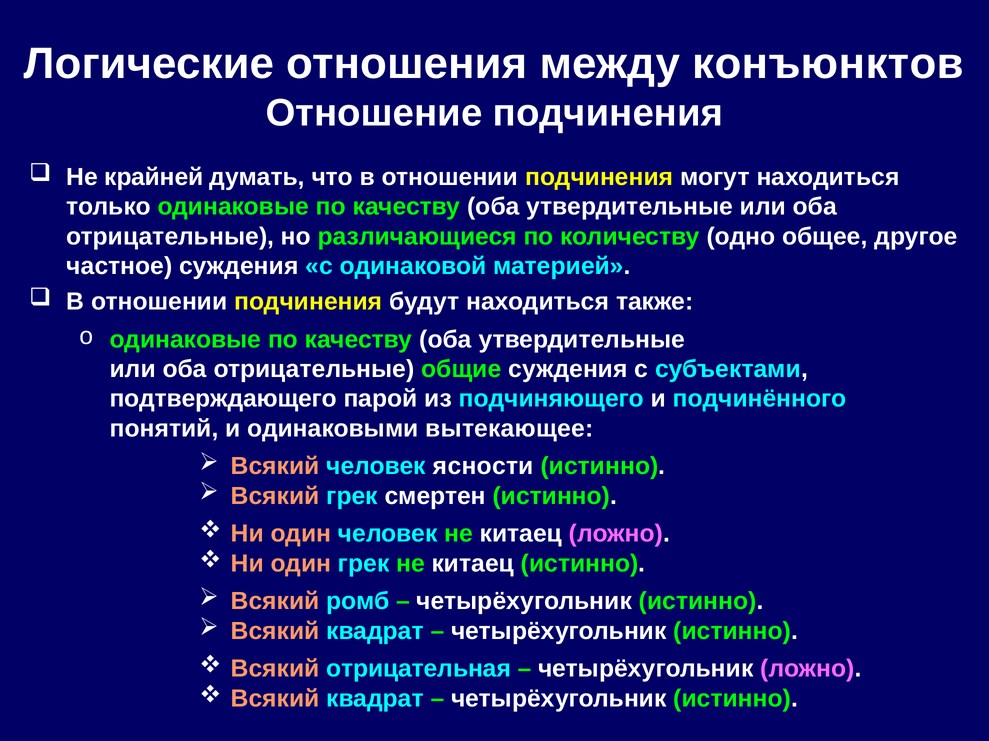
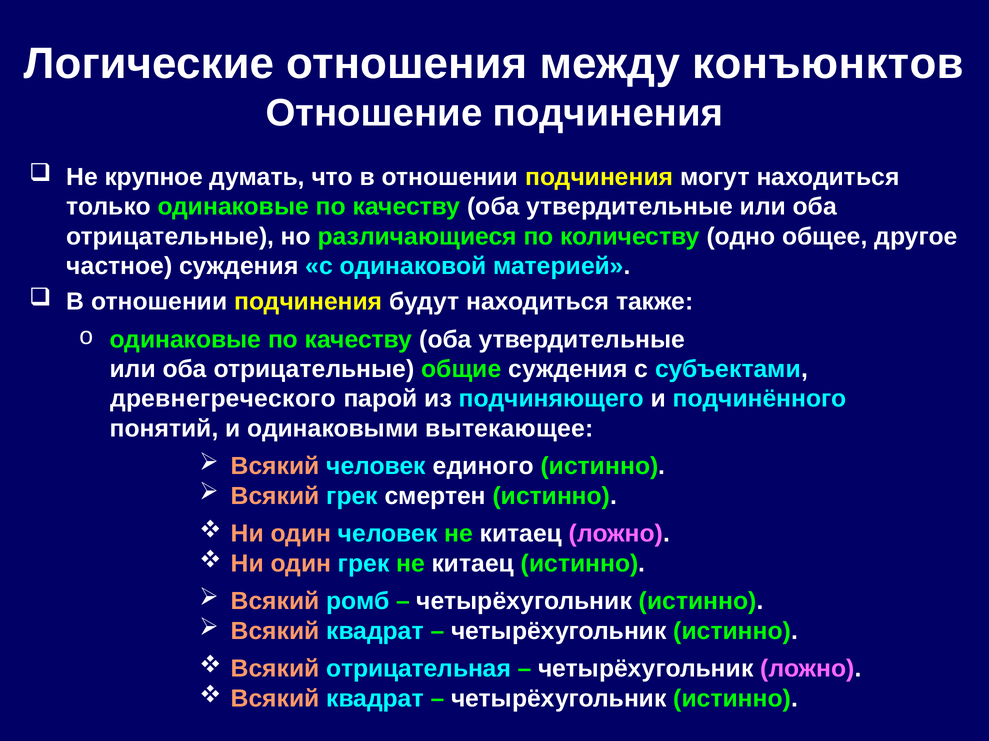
крайней: крайней -> крупное
подтверждающего: подтверждающего -> древнегреческого
ясности: ясности -> единого
